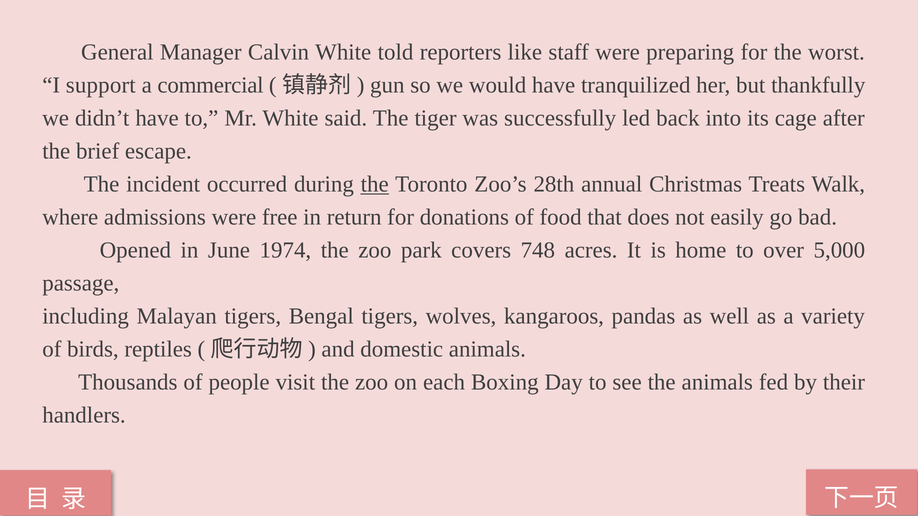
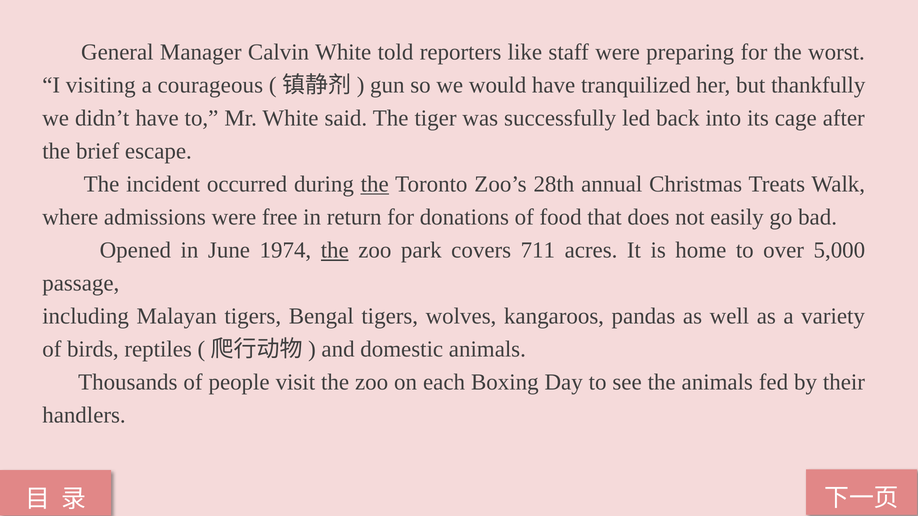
support: support -> visiting
commercial: commercial -> courageous
the at (335, 250) underline: none -> present
748: 748 -> 711
